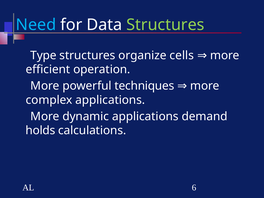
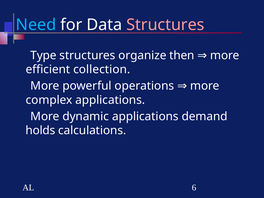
Structures at (165, 25) colour: light green -> pink
cells: cells -> then
operation: operation -> collection
techniques: techniques -> operations
